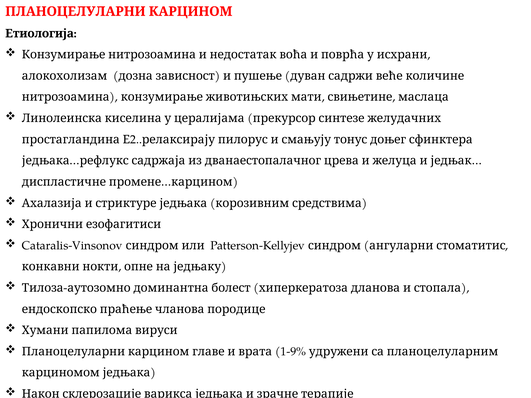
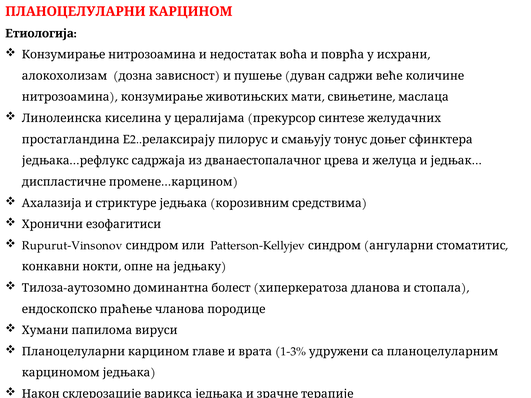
Cataralis-Vinsonov: Cataralis-Vinsonov -> Rupurut-Vinsonov
1-9%: 1-9% -> 1-3%
